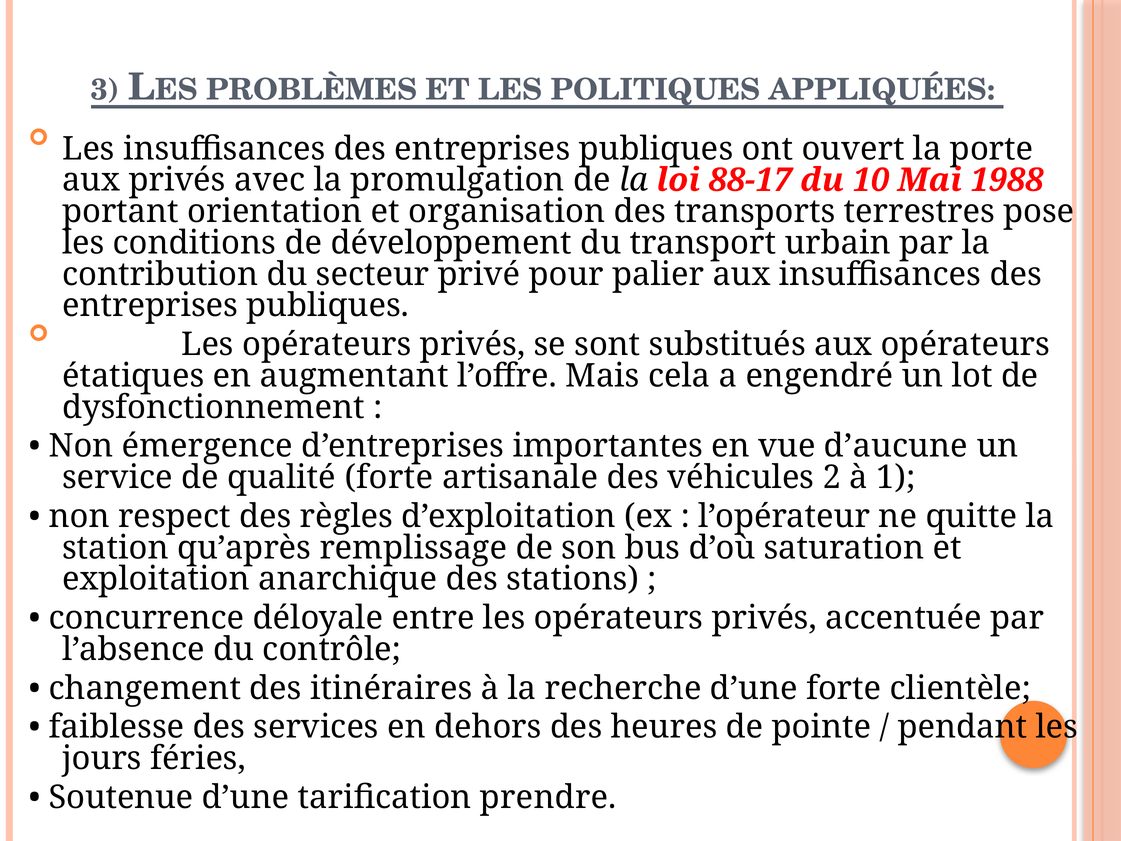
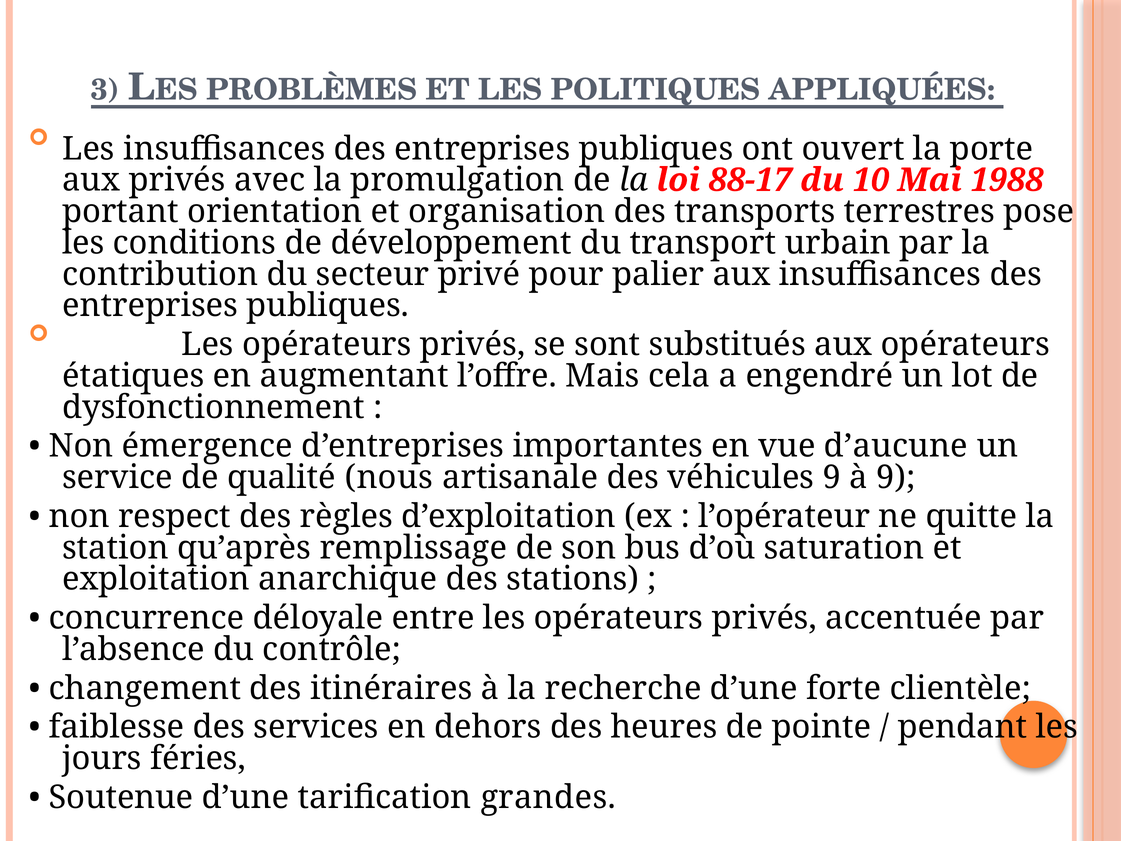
qualité forte: forte -> nous
véhicules 2: 2 -> 9
à 1: 1 -> 9
prendre: prendre -> grandes
